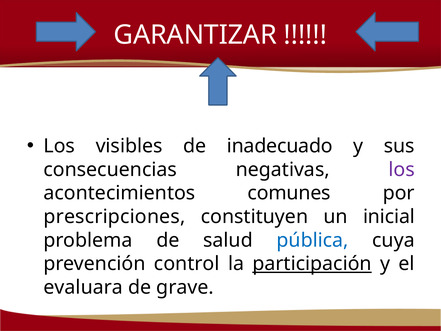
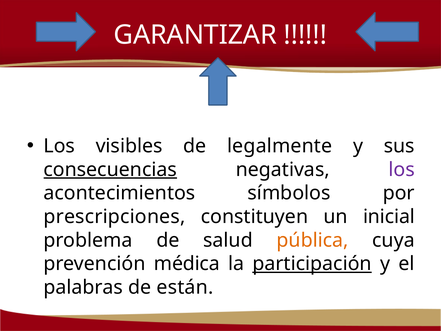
inadecuado: inadecuado -> legalmente
consecuencias underline: none -> present
comunes: comunes -> símbolos
pública colour: blue -> orange
control: control -> médica
evaluara: evaluara -> palabras
grave: grave -> están
